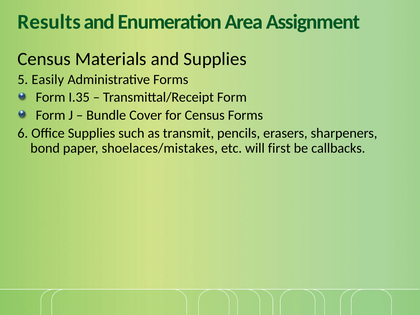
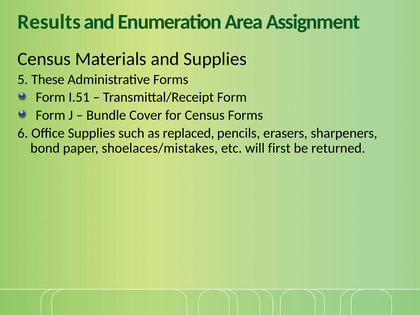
Easily: Easily -> These
I.35: I.35 -> I.51
transmit: transmit -> replaced
callbacks: callbacks -> returned
